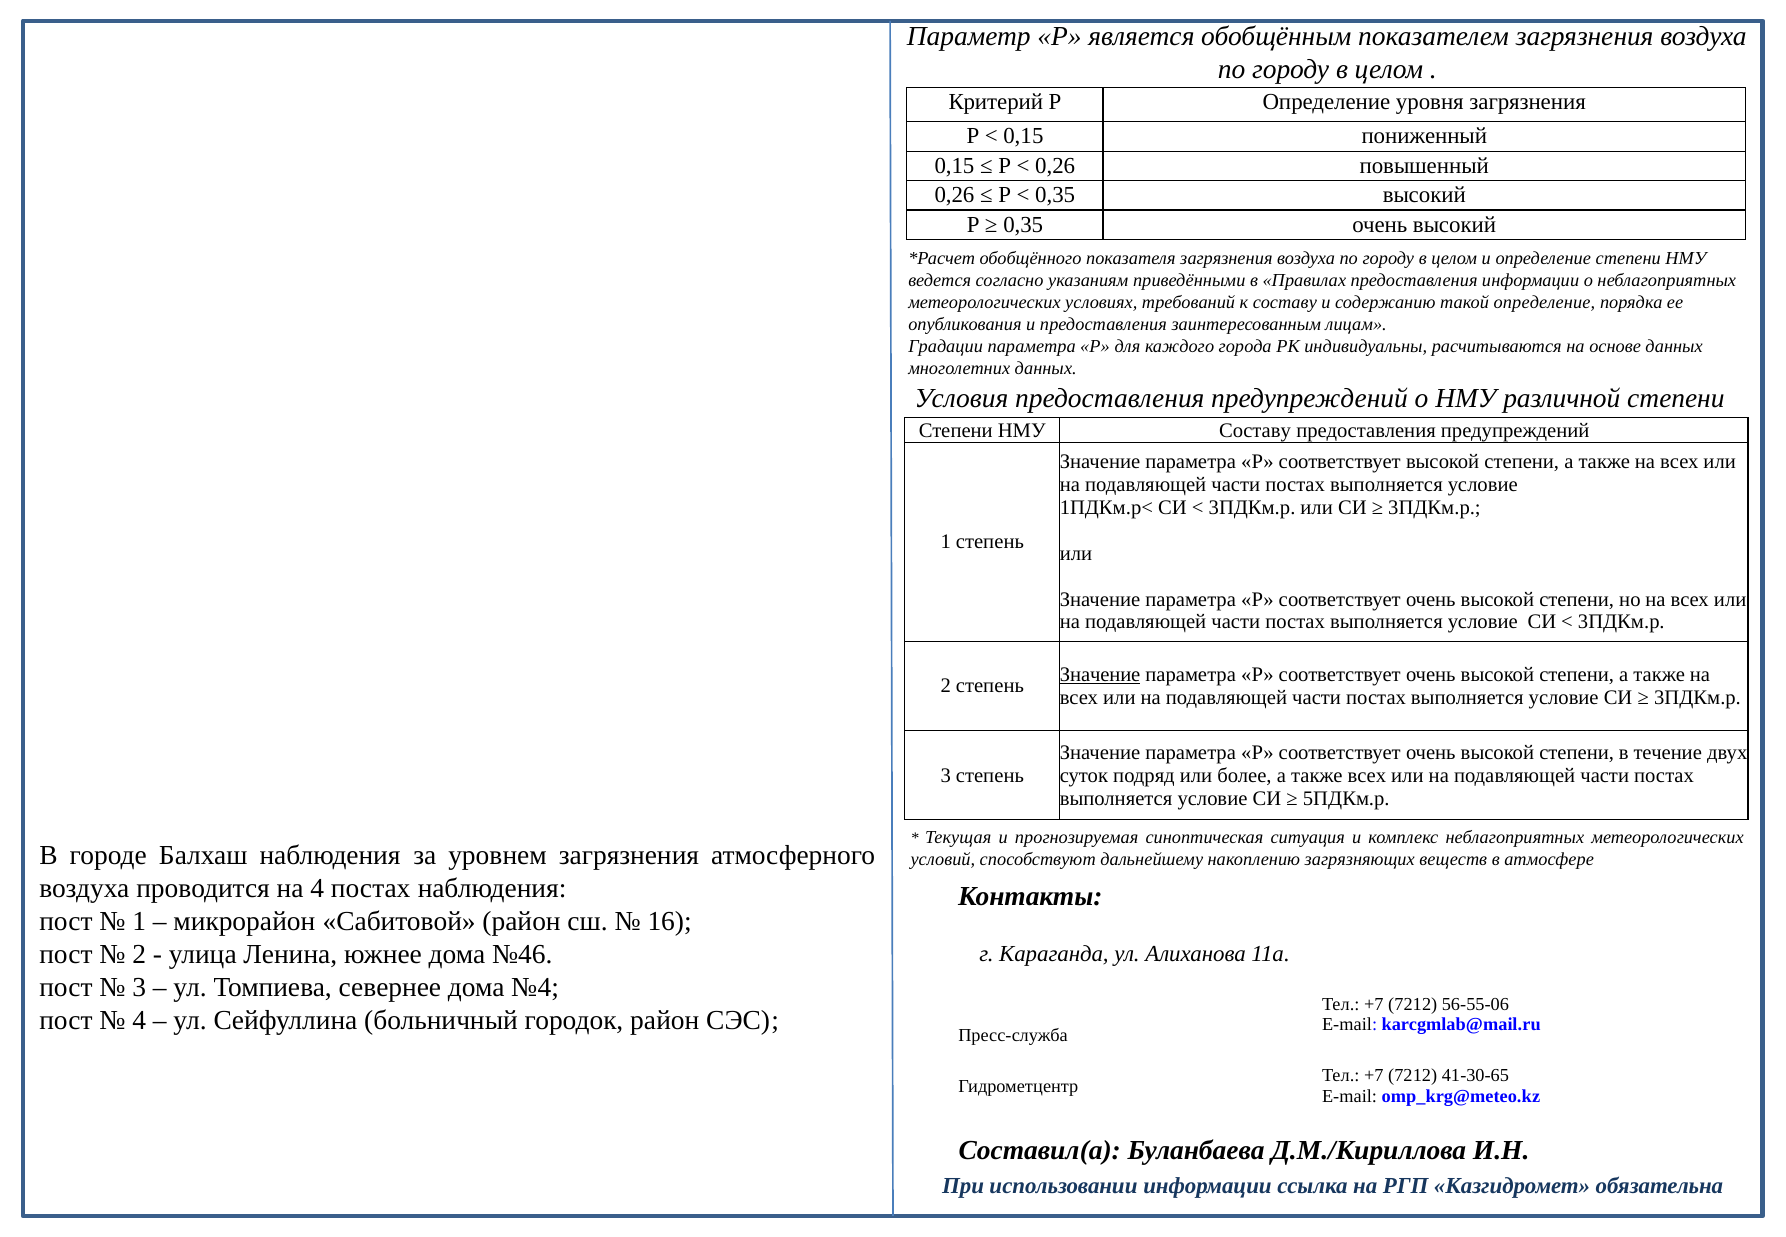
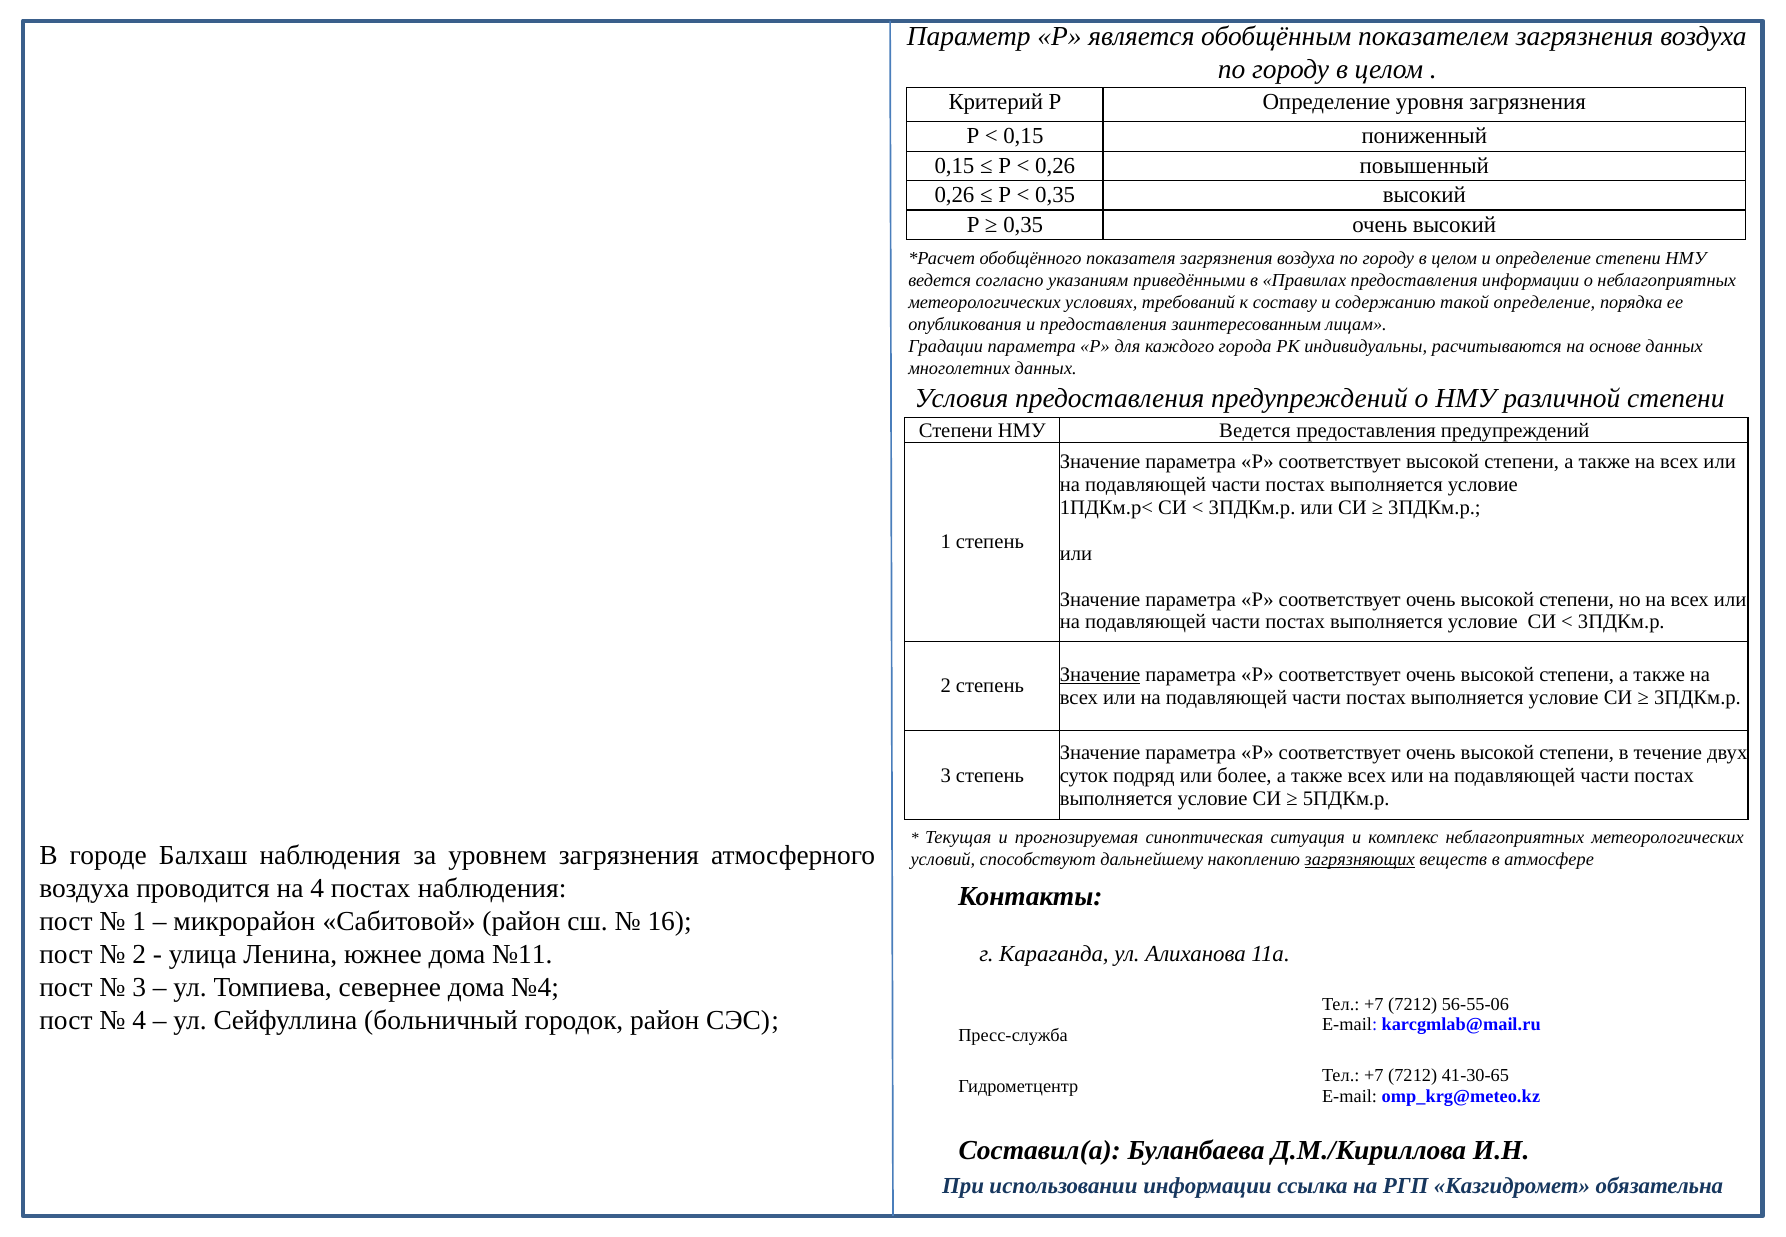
Составу at (1255, 430): Составу -> Ведется
загрязняющих underline: none -> present
№46: №46 -> №11
